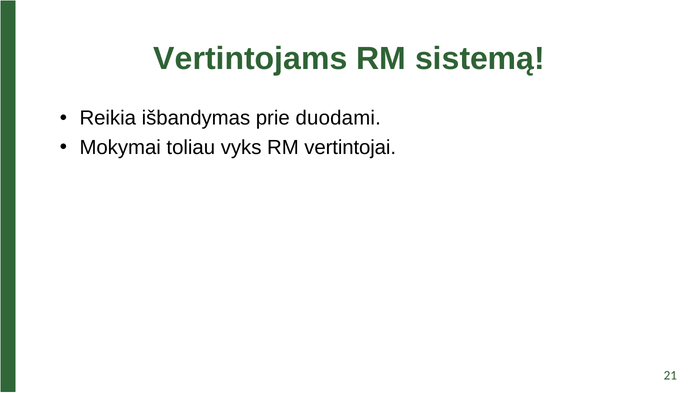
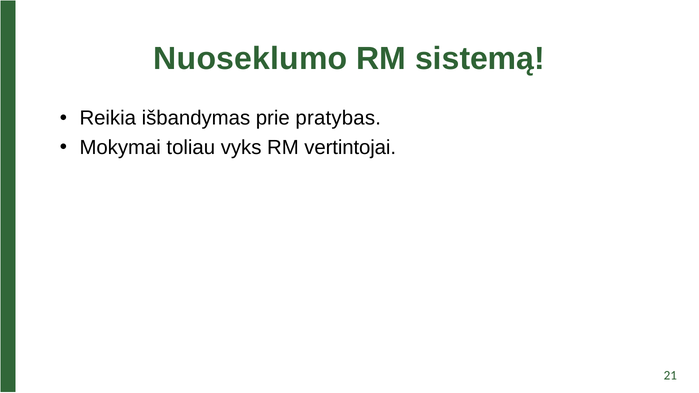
Vertintojams: Vertintojams -> Nuoseklumo
duodami: duodami -> pratybas
